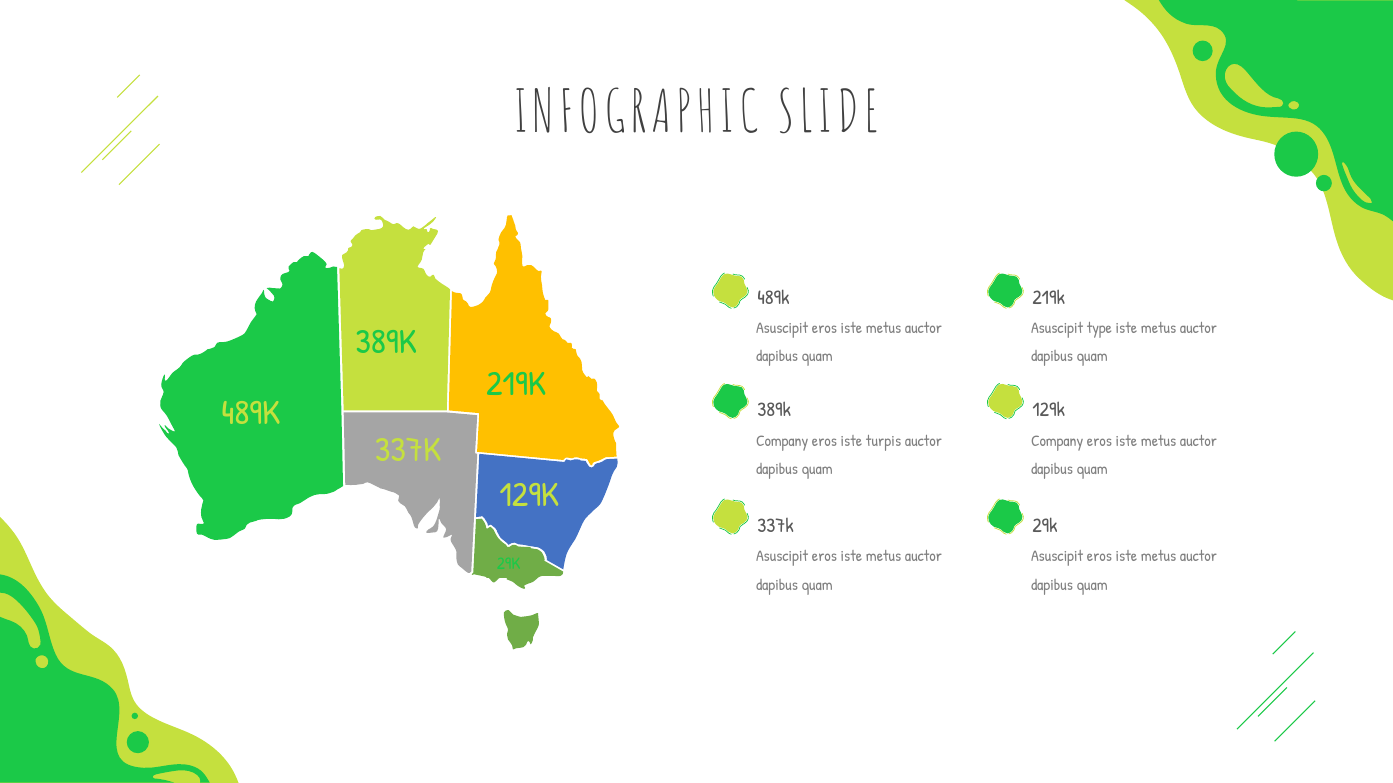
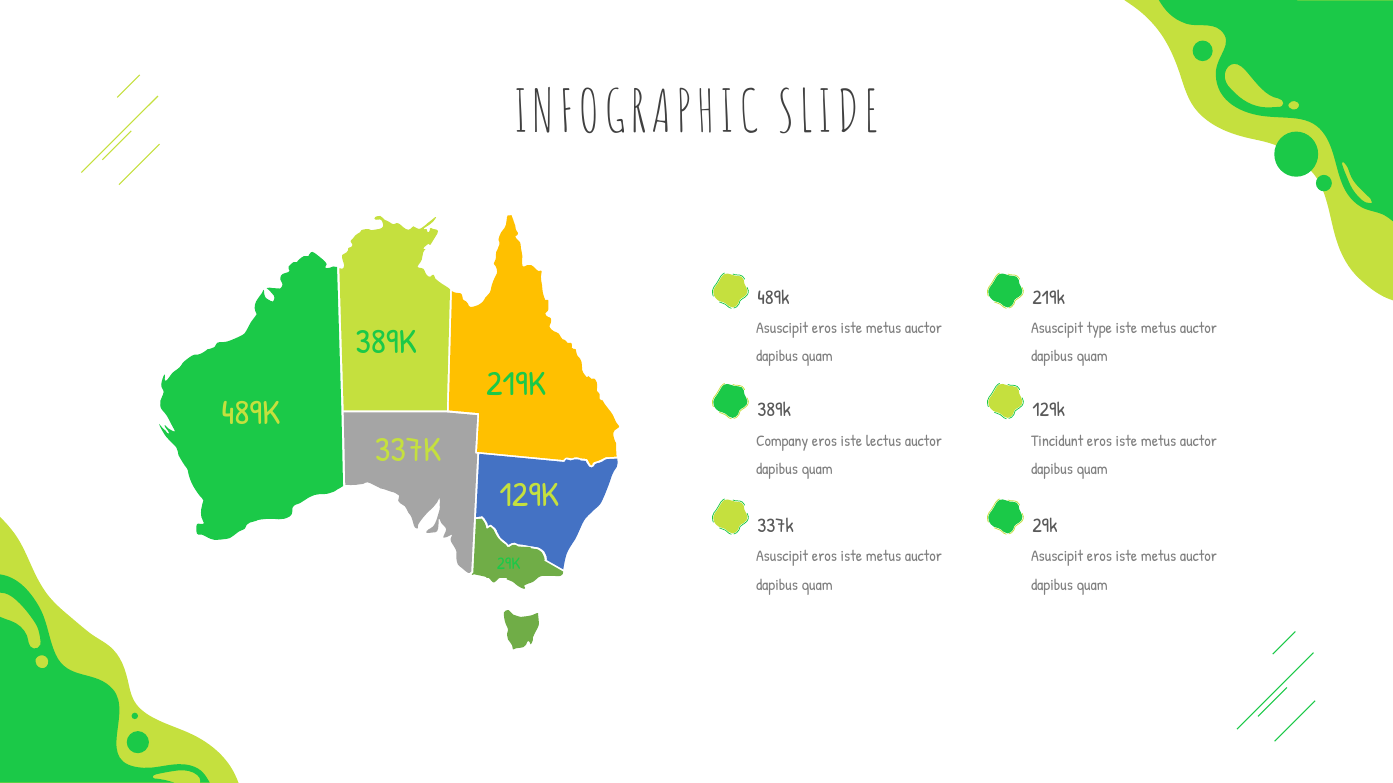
turpis: turpis -> lectus
Company at (1057, 441): Company -> Tincidunt
